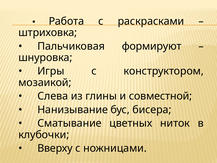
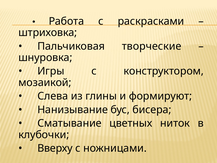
формируют: формируют -> творческие
совместной: совместной -> формируют
